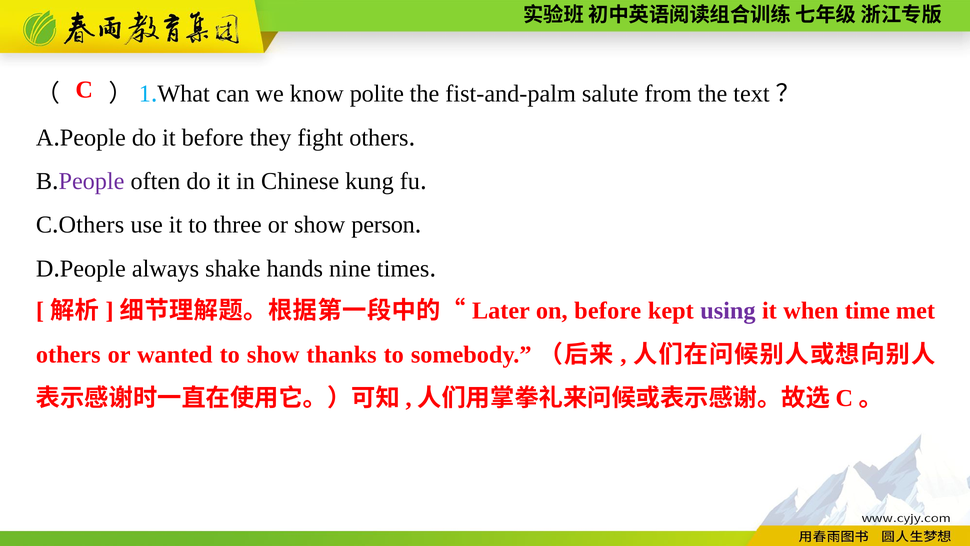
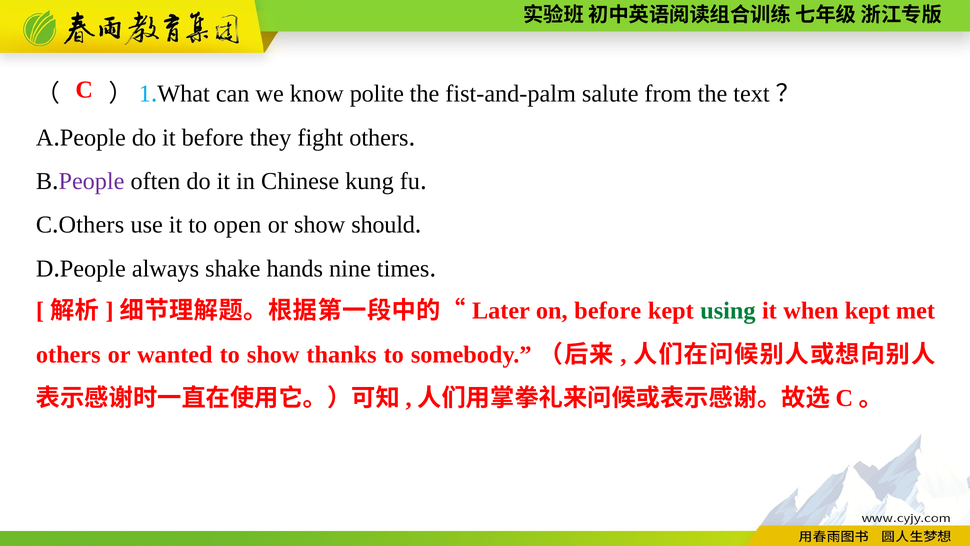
three: three -> open
person: person -> should
using colour: purple -> green
when time: time -> kept
